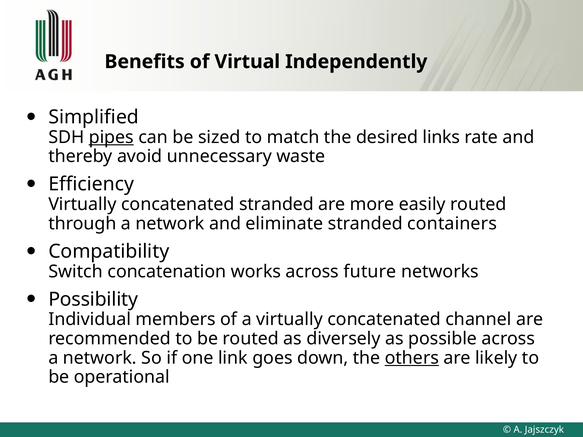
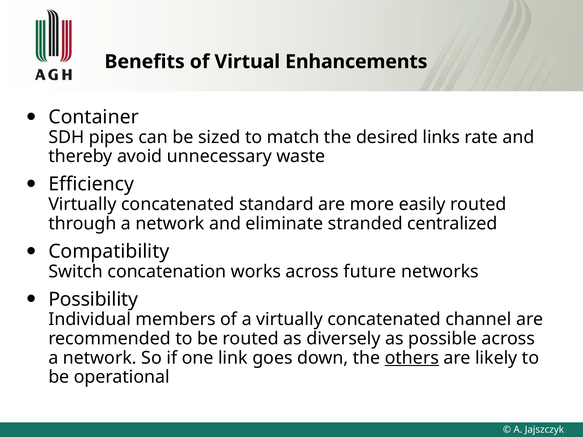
Independently: Independently -> Enhancements
Simplified: Simplified -> Container
pipes underline: present -> none
concatenated stranded: stranded -> standard
containers: containers -> centralized
